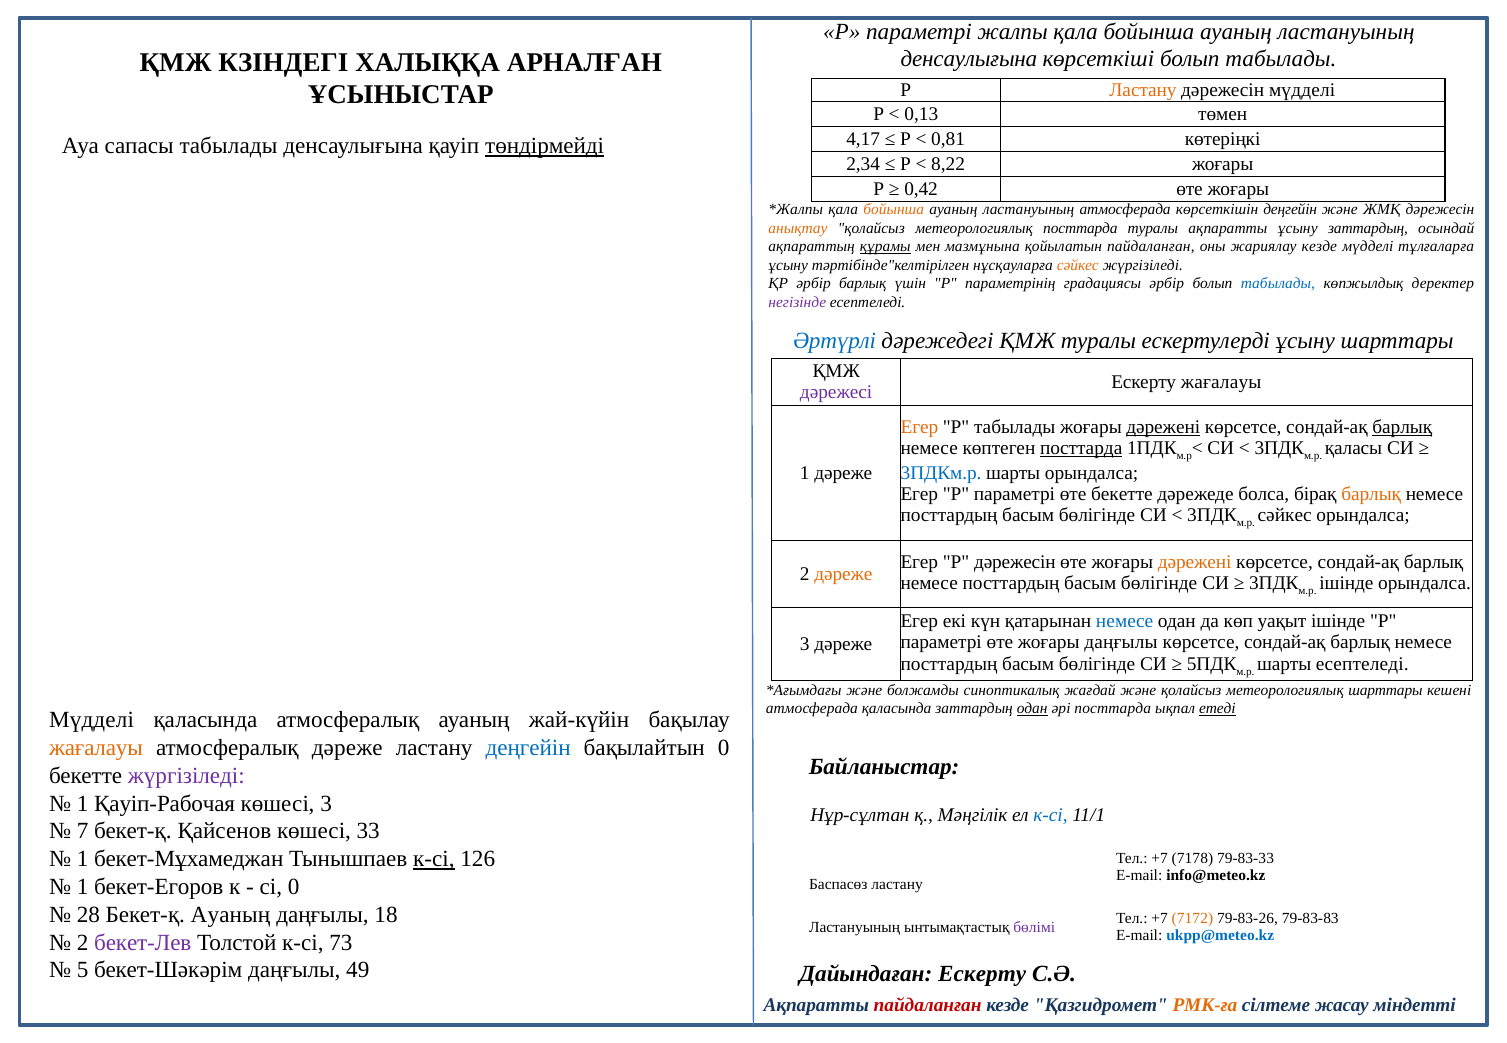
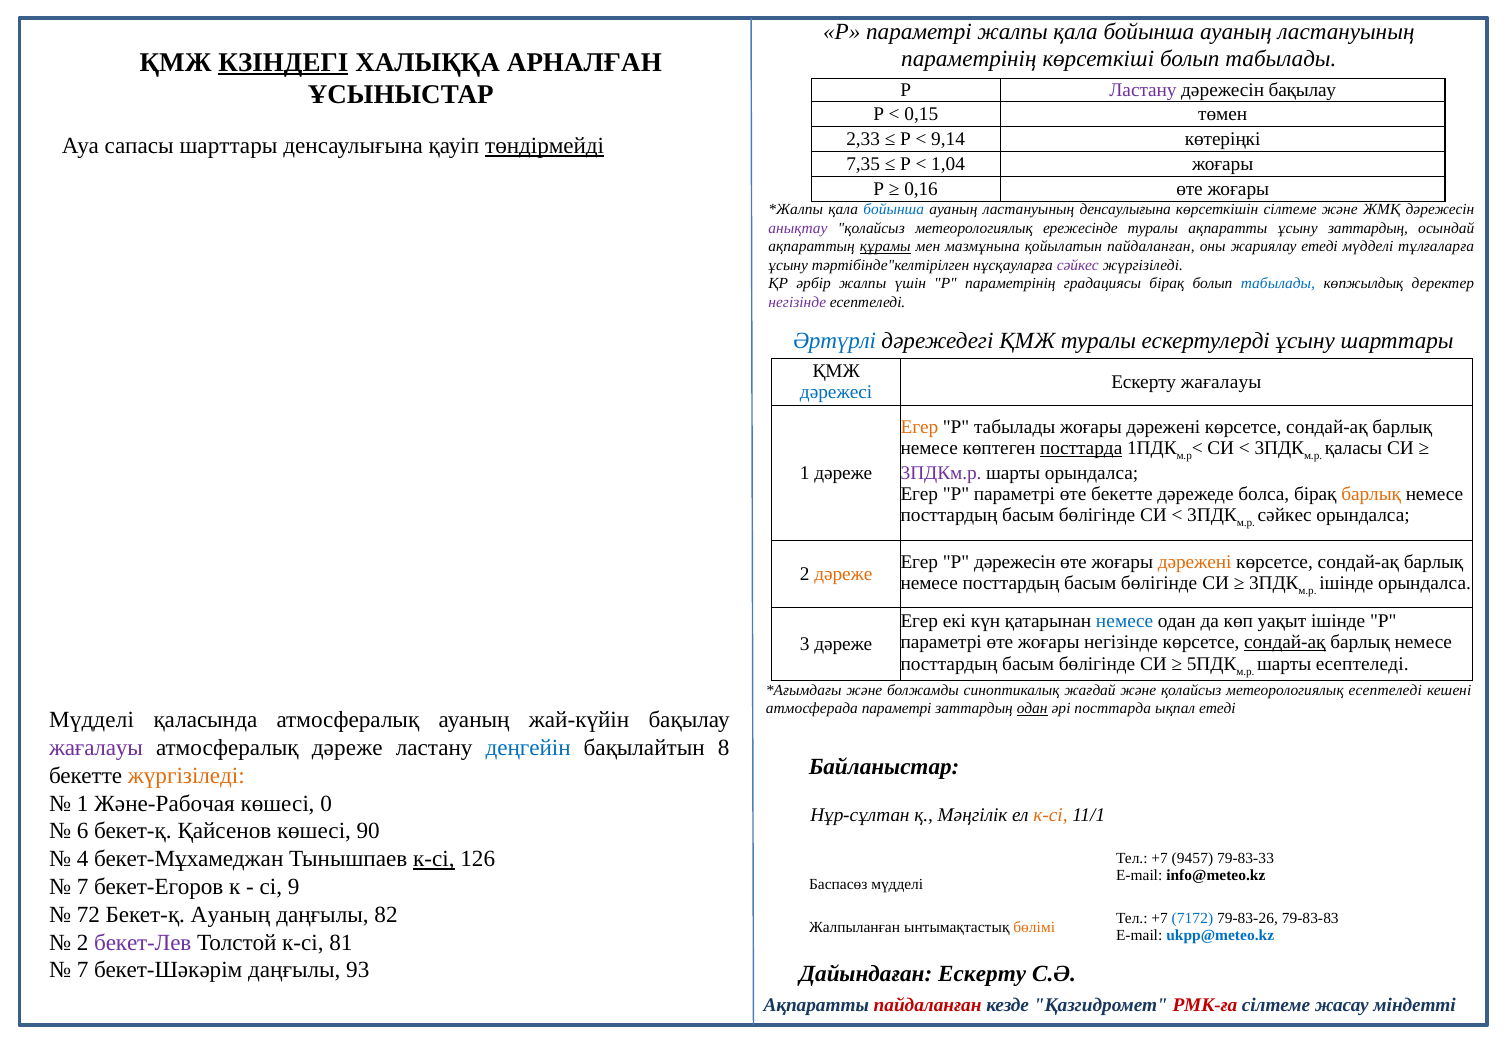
денсаулығына at (969, 59): денсаулығына -> параметрінің
КЗІНДЕГІ underline: none -> present
Ластану at (1143, 90) colour: orange -> purple
дәрежесін мүдделі: мүдделі -> бақылау
0,13: 0,13 -> 0,15
4,17: 4,17 -> 2,33
0,81: 0,81 -> 9,14
сапасы табылады: табылады -> шарттары
2,34: 2,34 -> 7,35
8,22: 8,22 -> 1,04
0,42: 0,42 -> 0,16
бойынша at (894, 210) colour: orange -> blue
ластануының атмосферада: атмосферада -> денсаулығына
көрсеткішін деңгейін: деңгейін -> сілтеме
анықтау colour: orange -> purple
метеорологиялық посттарда: посттарда -> ережесінде
жариялау кезде: кезде -> етеді
сәйкес at (1078, 265) colour: orange -> purple
әрбір барлық: барлық -> жалпы
градациясы әрбір: әрбір -> бірақ
дәрежесі colour: purple -> blue
дәрежені at (1163, 427) underline: present -> none
барлық at (1402, 427) underline: present -> none
3ПДКм.р colour: blue -> purple
жоғары даңғылы: даңғылы -> негізінде
сондай-ақ at (1285, 643) underline: none -> present
метеорологиялық шарттары: шарттары -> есептеледі
атмосферада қаласында: қаласында -> параметрі
етеді at (1217, 709) underline: present -> none
жағалауы at (96, 748) colour: orange -> purple
бақылайтын 0: 0 -> 8
жүргізіледі at (186, 776) colour: purple -> orange
Қауіп-Рабочая: Қауіп-Рабочая -> Және-Рабочая
көшесі 3: 3 -> 0
к-сі at (1051, 816) colour: blue -> orange
7: 7 -> 6
33: 33 -> 90
1 at (83, 859): 1 -> 4
7178: 7178 -> 9457
1 at (83, 887): 1 -> 7
сі 0: 0 -> 9
Баспасөз ластану: ластану -> мүдделі
28: 28 -> 72
18: 18 -> 82
7172 colour: orange -> blue
Ластануының at (855, 927): Ластануының -> Жалпыланған
бөлімі colour: purple -> orange
73: 73 -> 81
5 at (83, 971): 5 -> 7
49: 49 -> 93
РМК-ға colour: orange -> red
